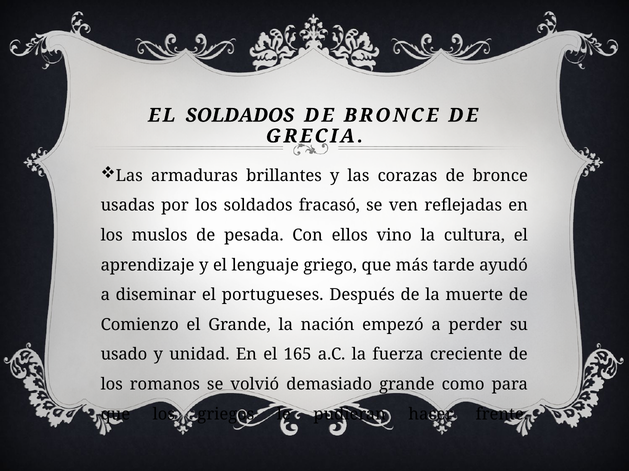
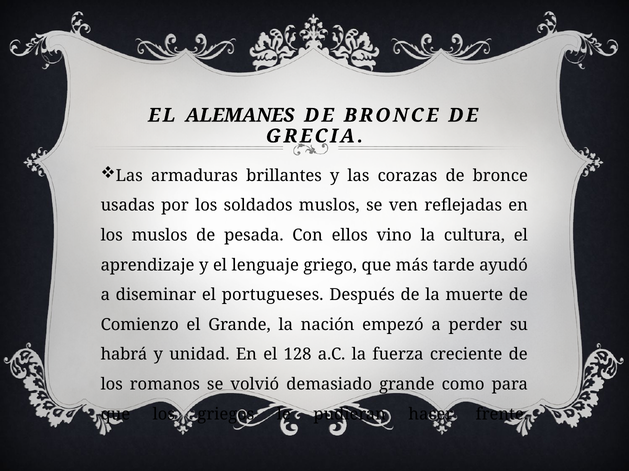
EL SOLDADOS: SOLDADOS -> ALEMANES
soldados fracasó: fracasó -> muslos
usado: usado -> habrá
165: 165 -> 128
